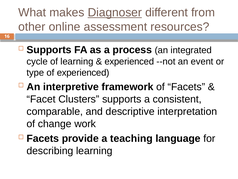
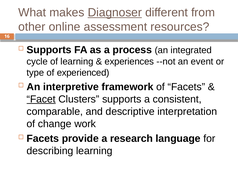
experienced at (129, 61): experienced -> experiences
Facet underline: none -> present
teaching: teaching -> research
